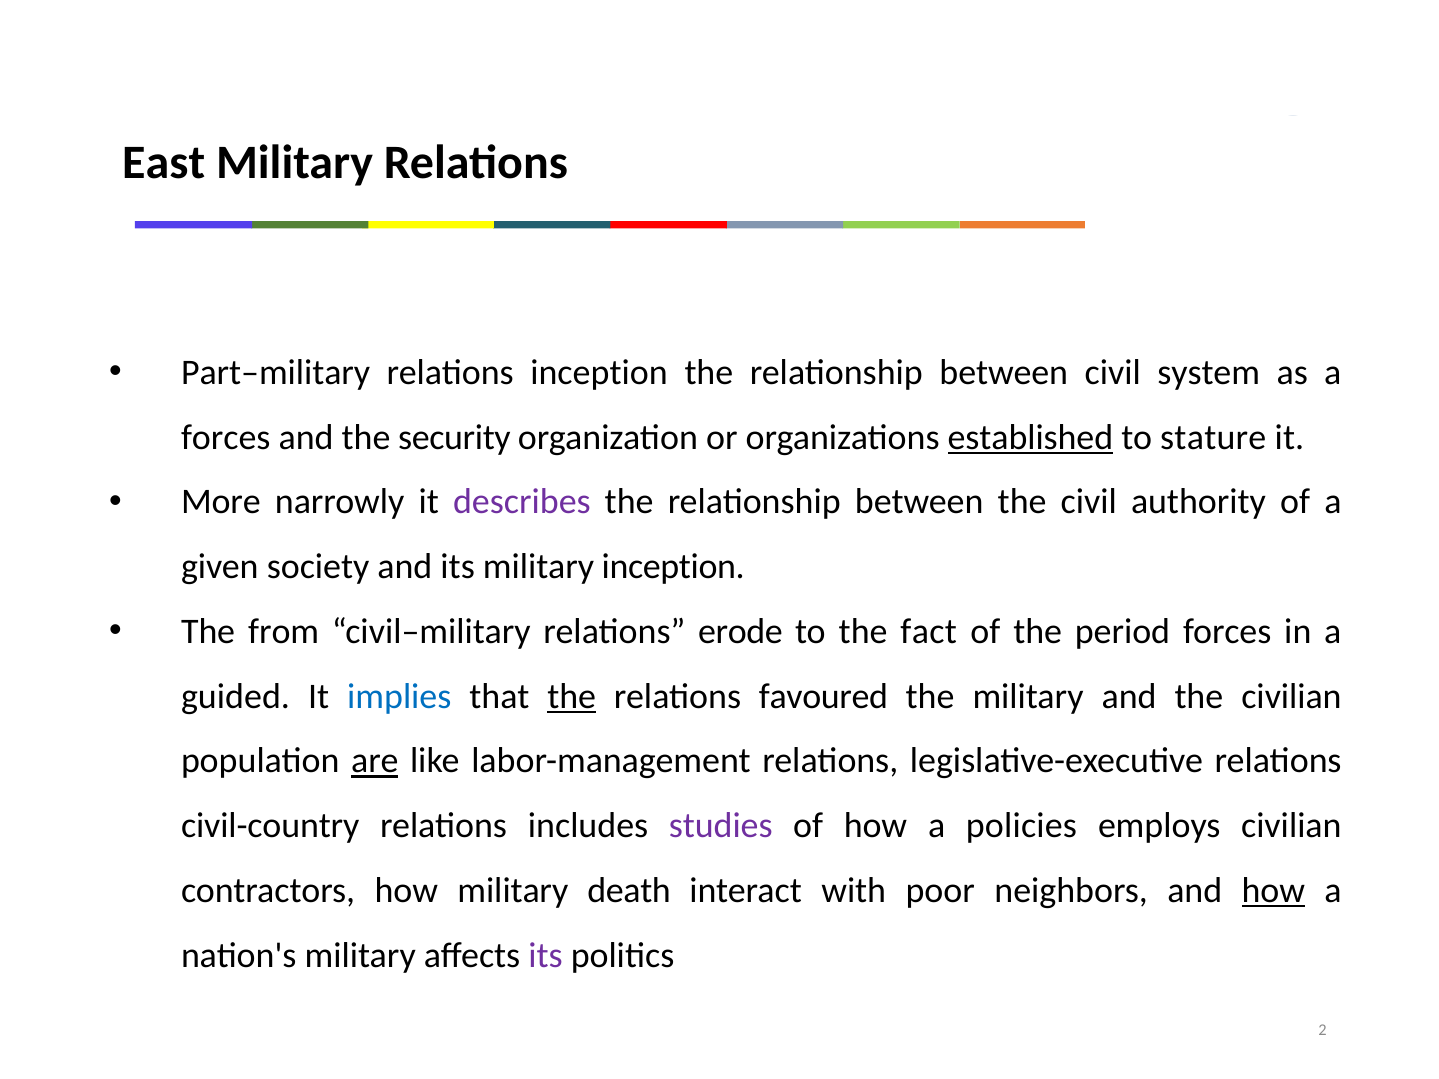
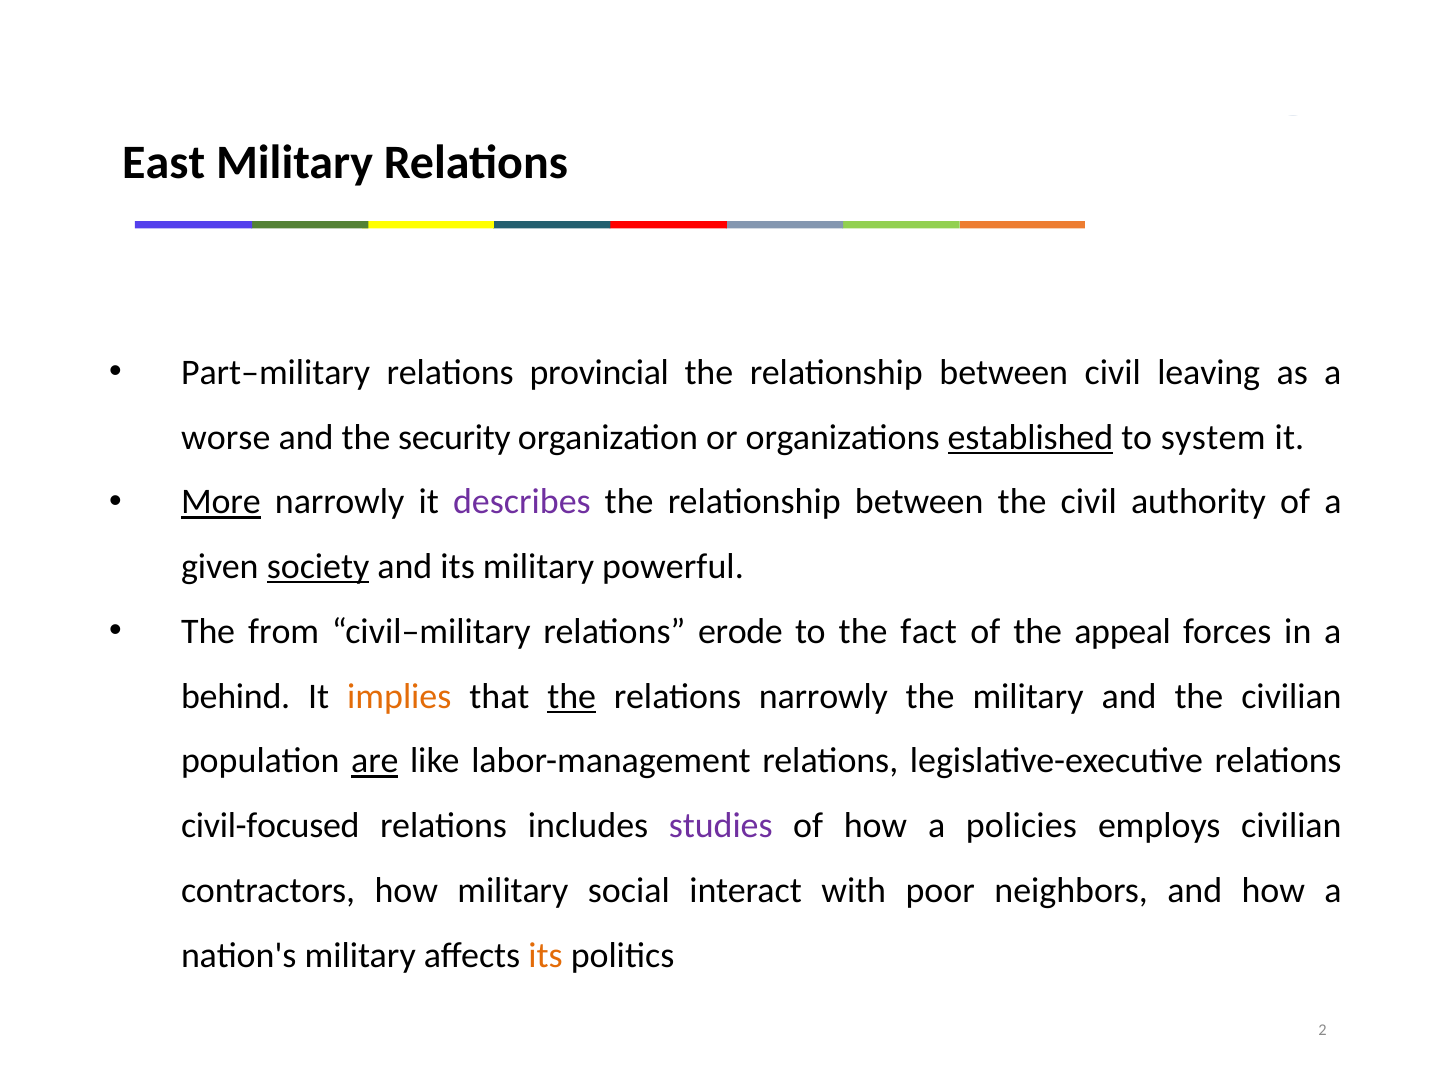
relations inception: inception -> provincial
system: system -> leaving
forces at (226, 437): forces -> worse
stature: stature -> system
More underline: none -> present
society underline: none -> present
military inception: inception -> powerful
period: period -> appeal
guided: guided -> behind
implies colour: blue -> orange
relations favoured: favoured -> narrowly
civil-country: civil-country -> civil-focused
death: death -> social
how at (1273, 891) underline: present -> none
its at (545, 955) colour: purple -> orange
